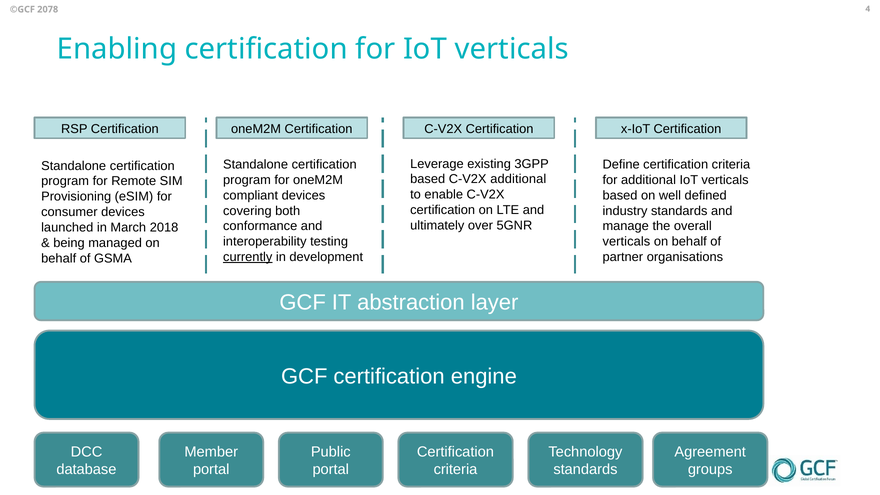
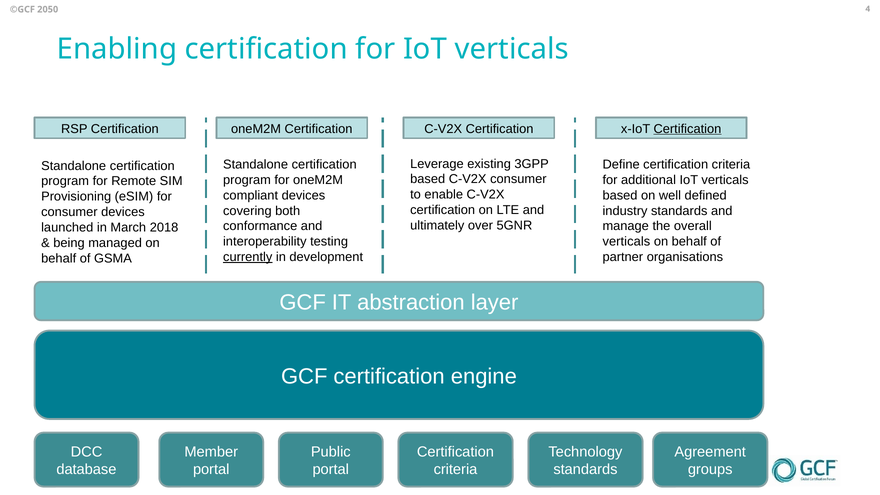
2078: 2078 -> 2050
Certification at (687, 129) underline: none -> present
C-V2X additional: additional -> consumer
